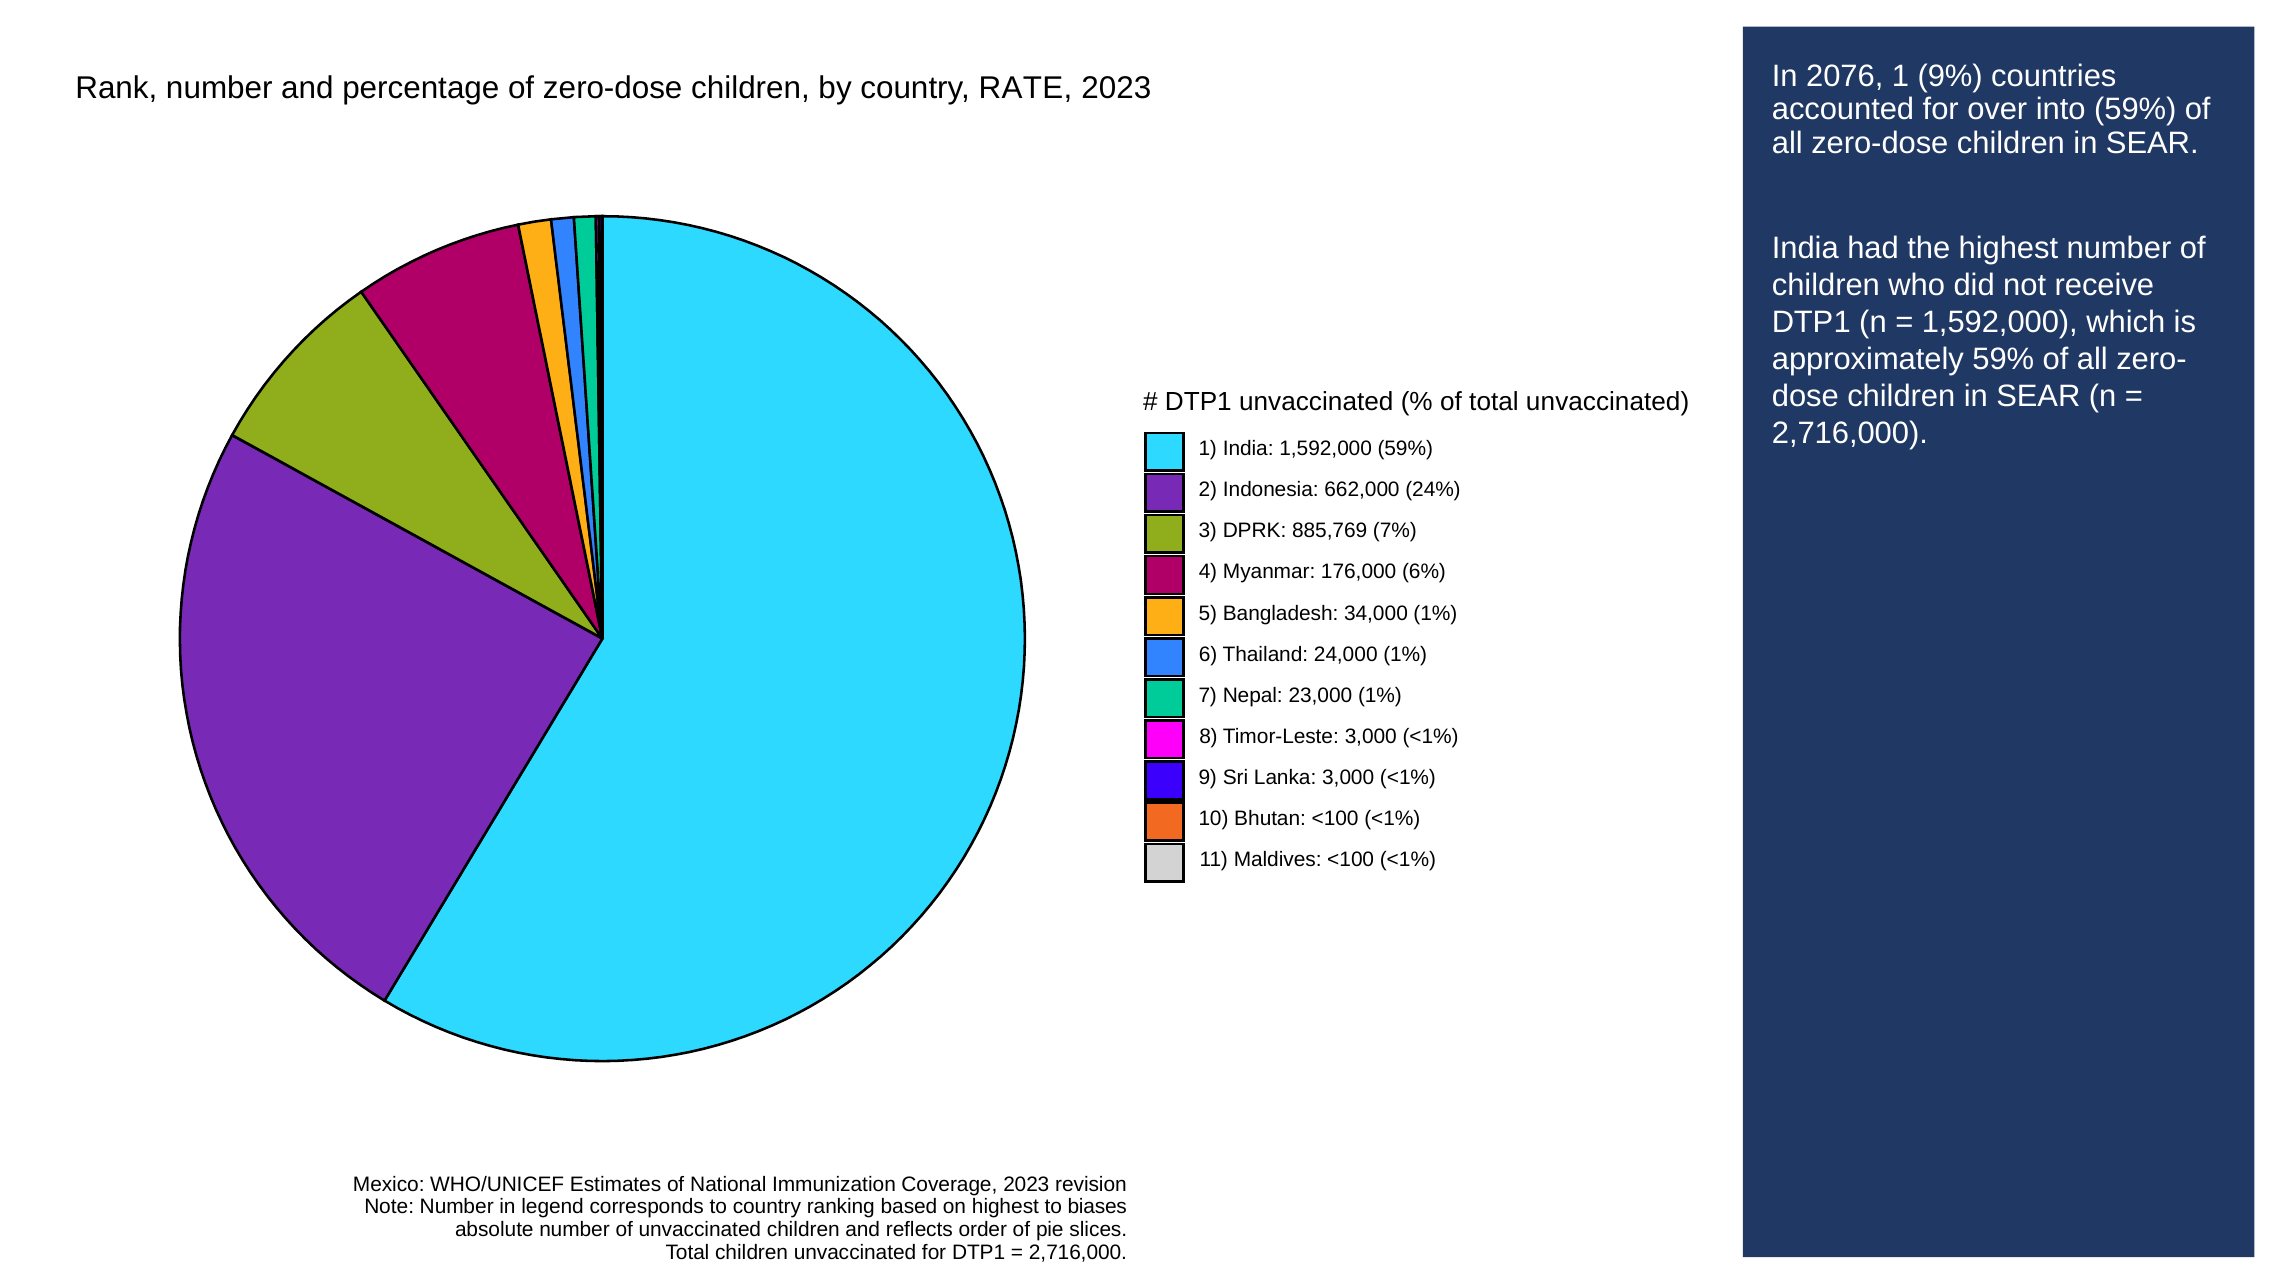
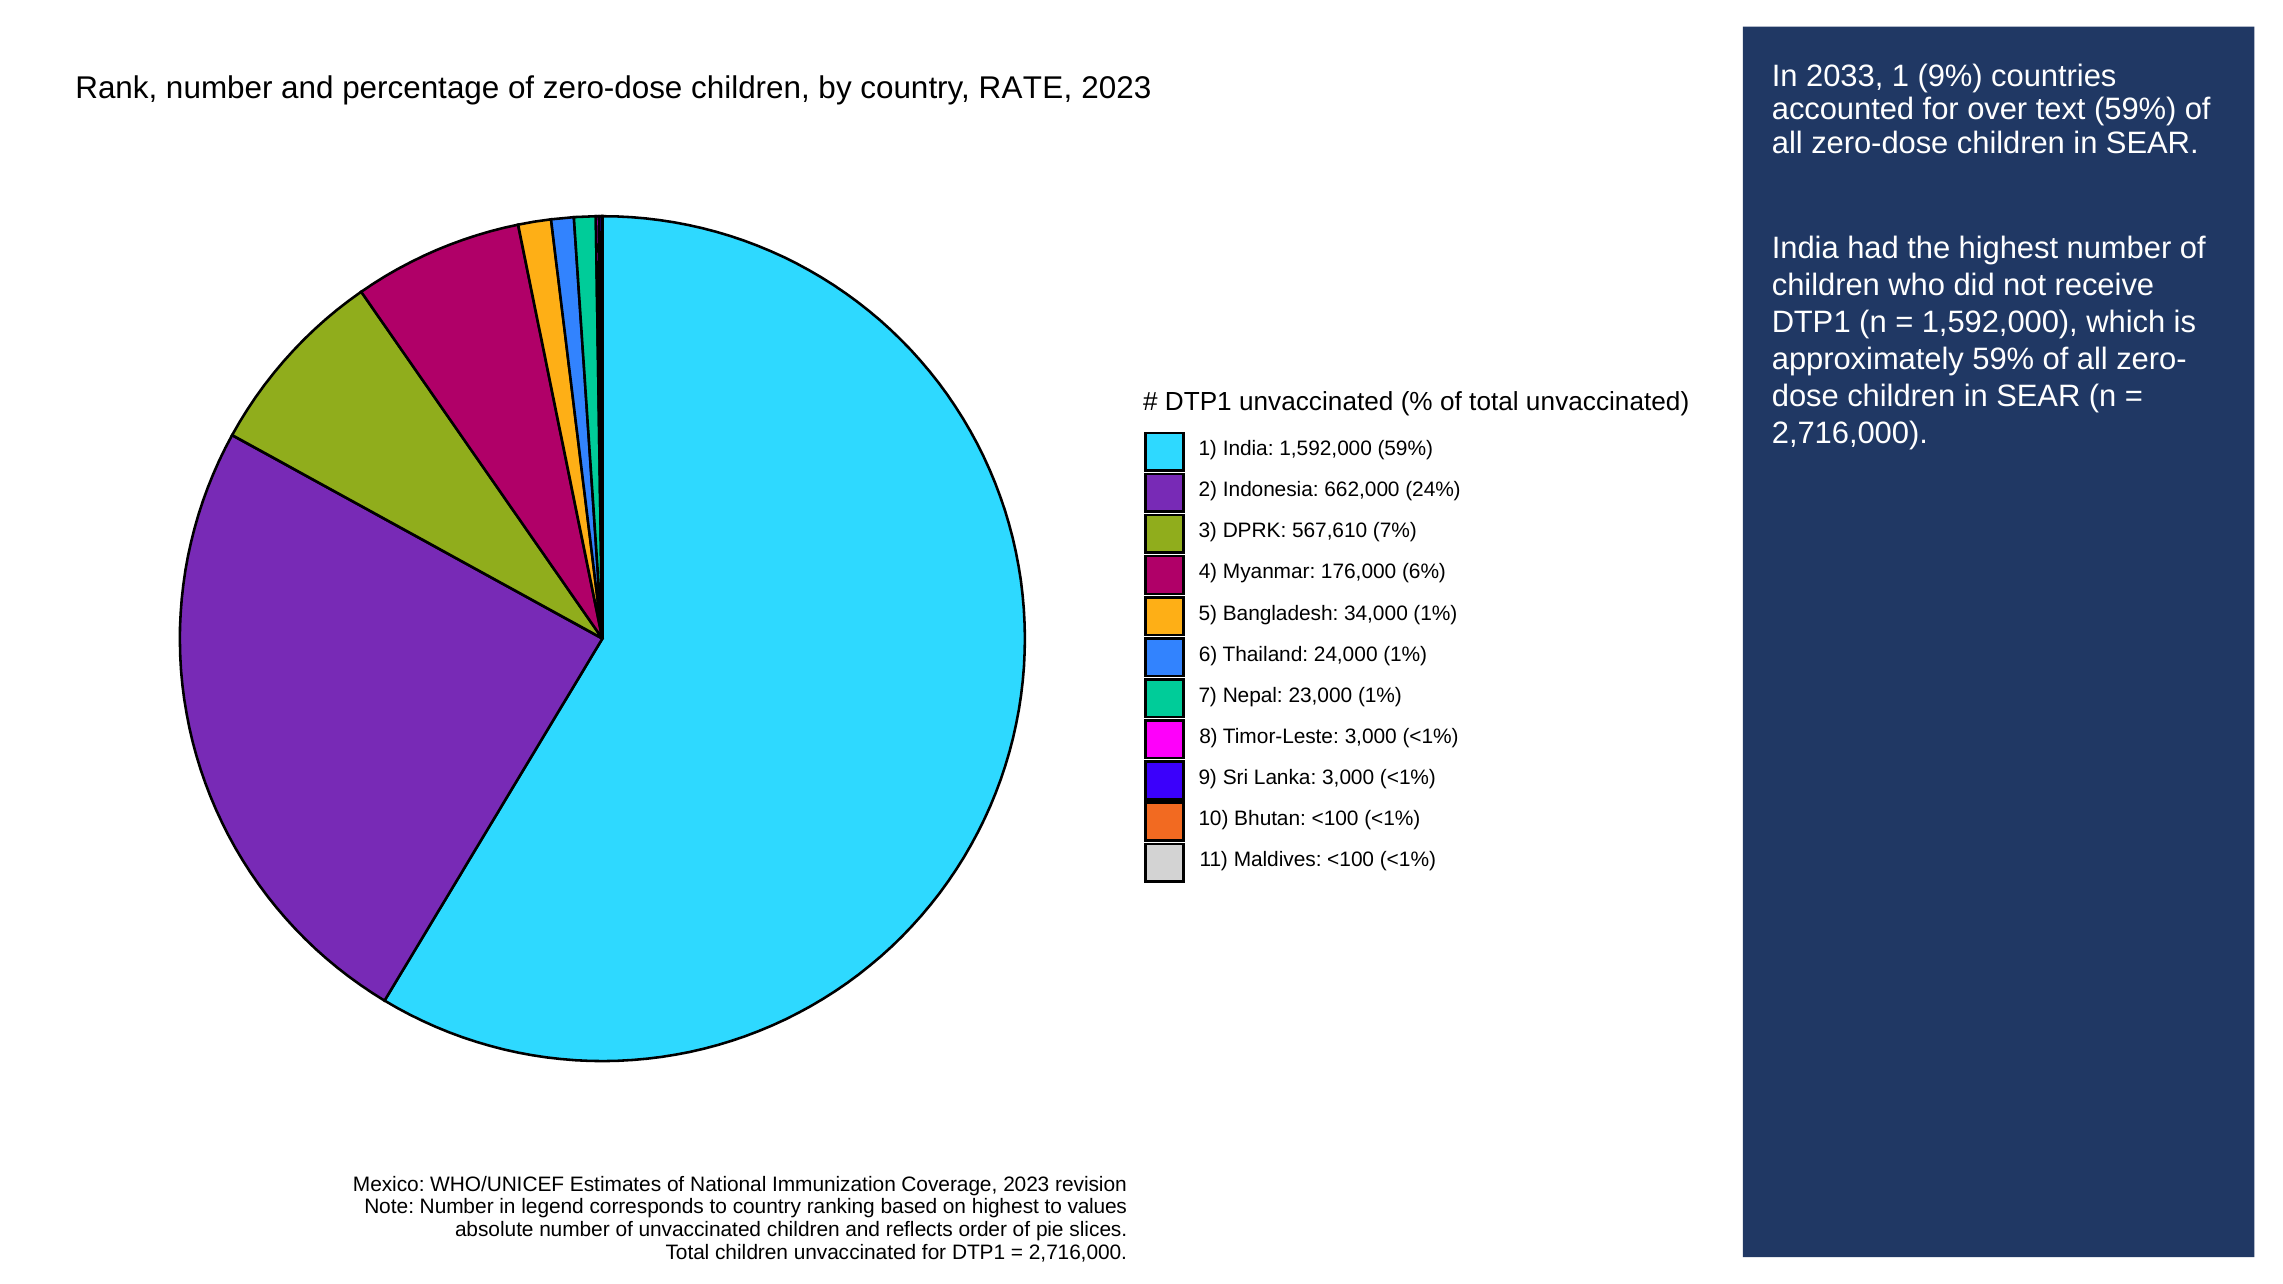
2076: 2076 -> 2033
into: into -> text
885,769: 885,769 -> 567,610
biases: biases -> values
